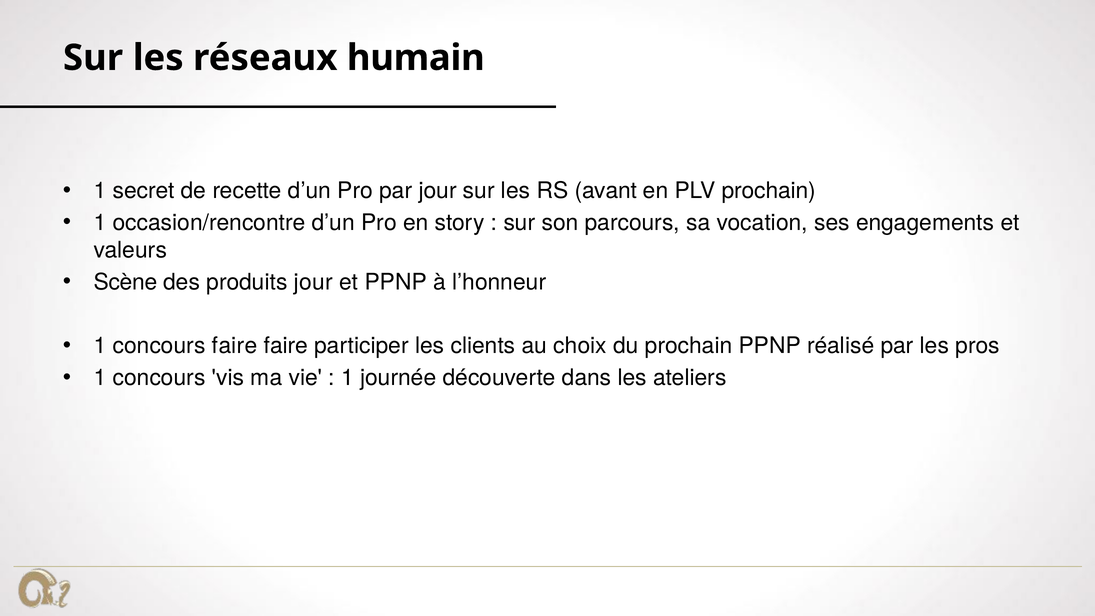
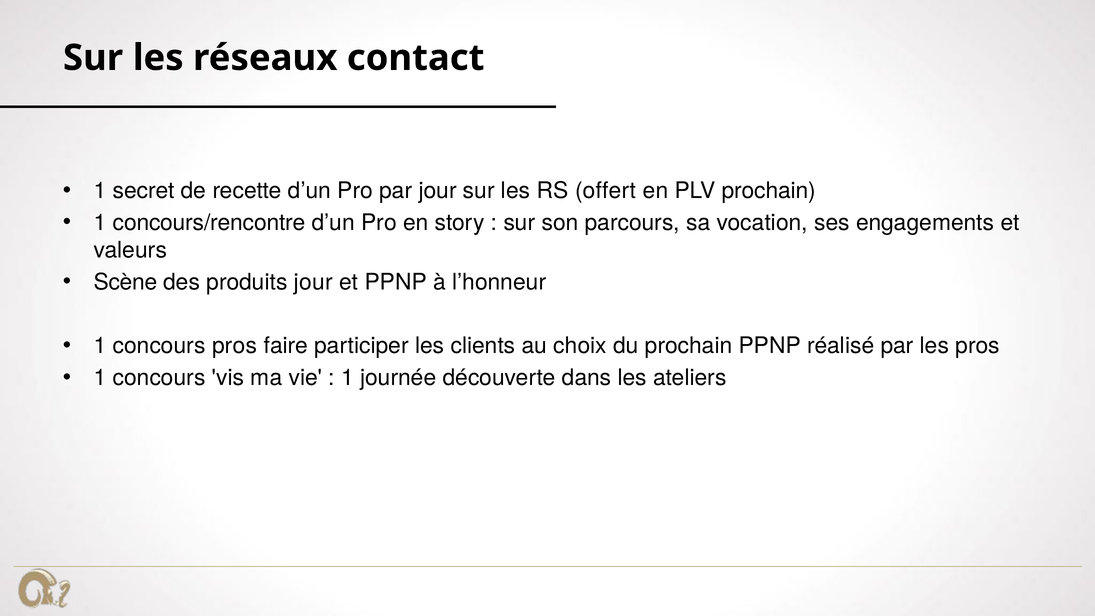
humain: humain -> contact
avant: avant -> offert
occasion/rencontre: occasion/rencontre -> concours/rencontre
concours faire: faire -> pros
